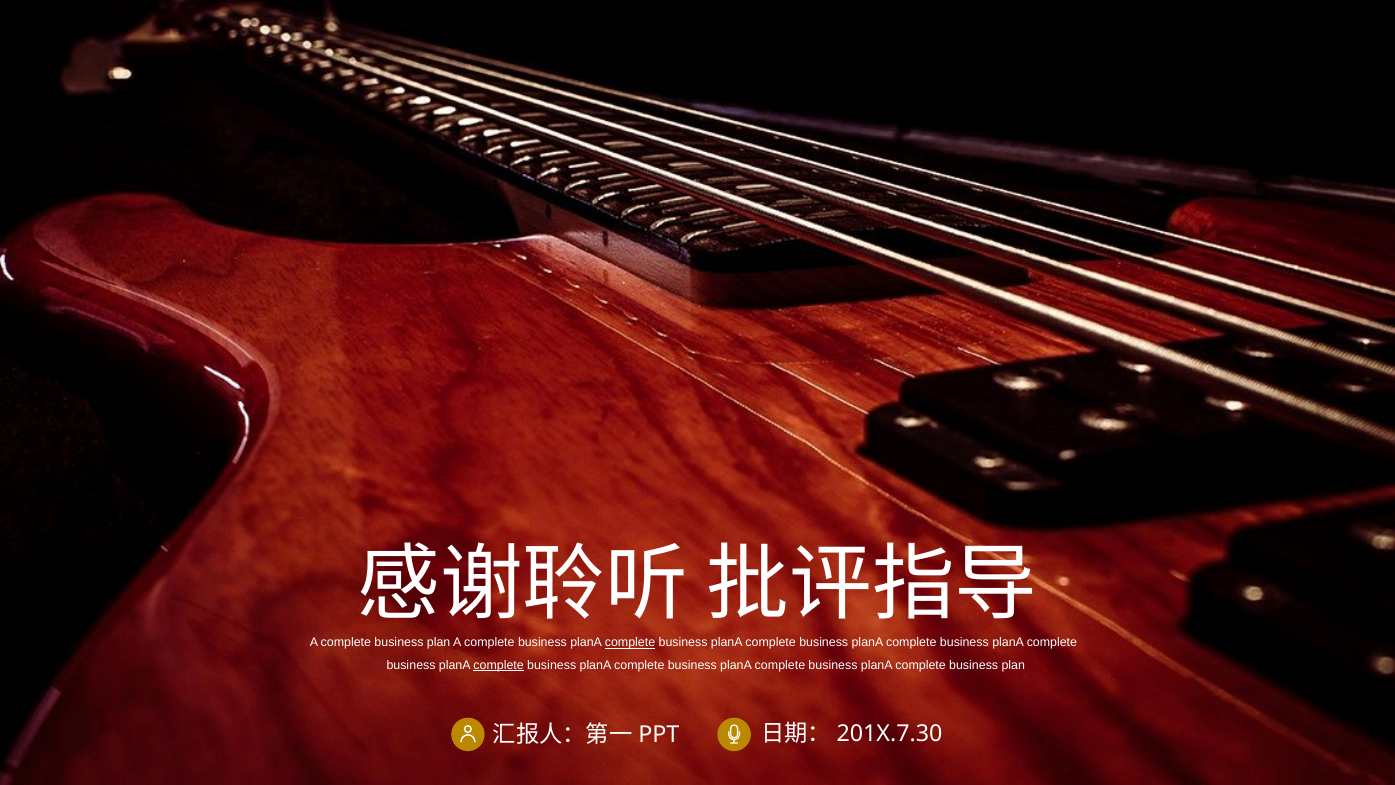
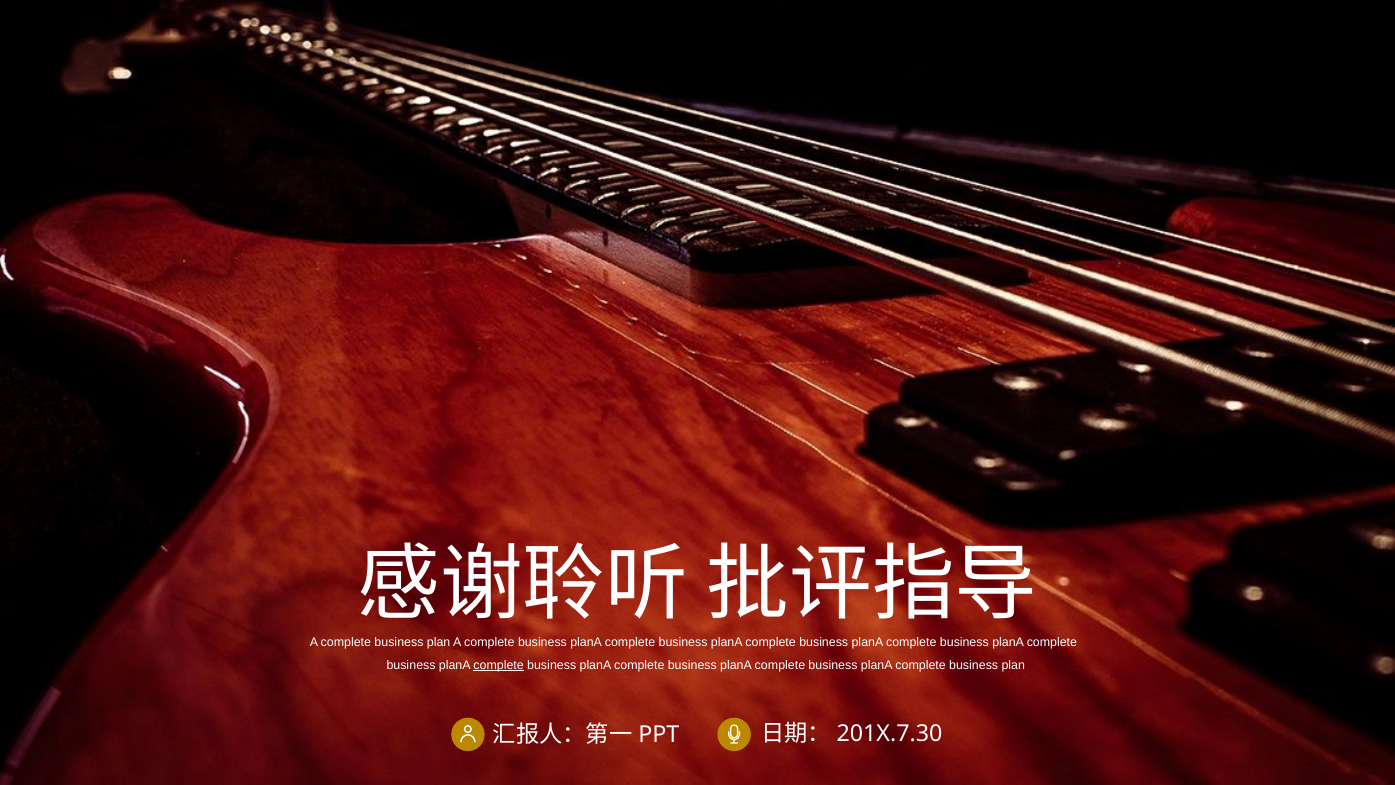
complete at (630, 642) underline: present -> none
